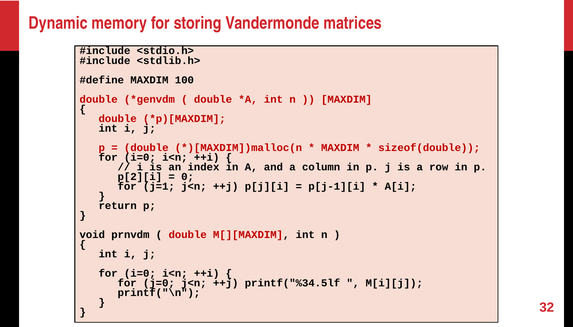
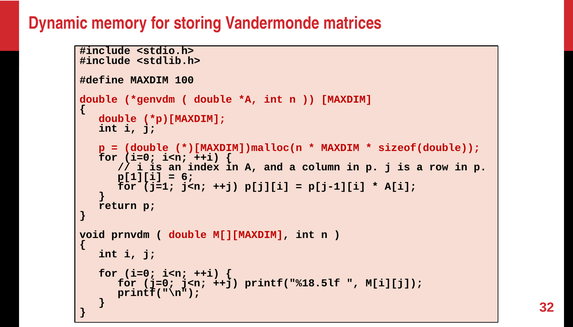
p[2][i: p[2][i -> p[1][i
0: 0 -> 6
printf("%34.5lf: printf("%34.5lf -> printf("%18.5lf
